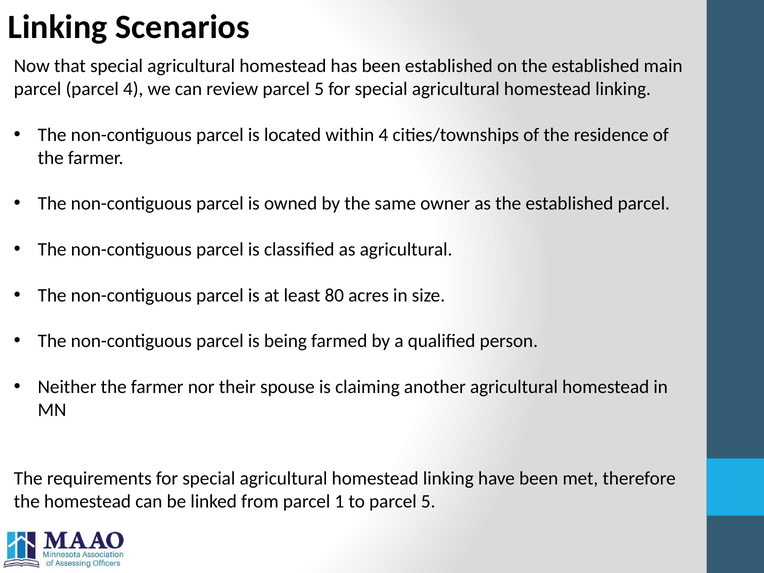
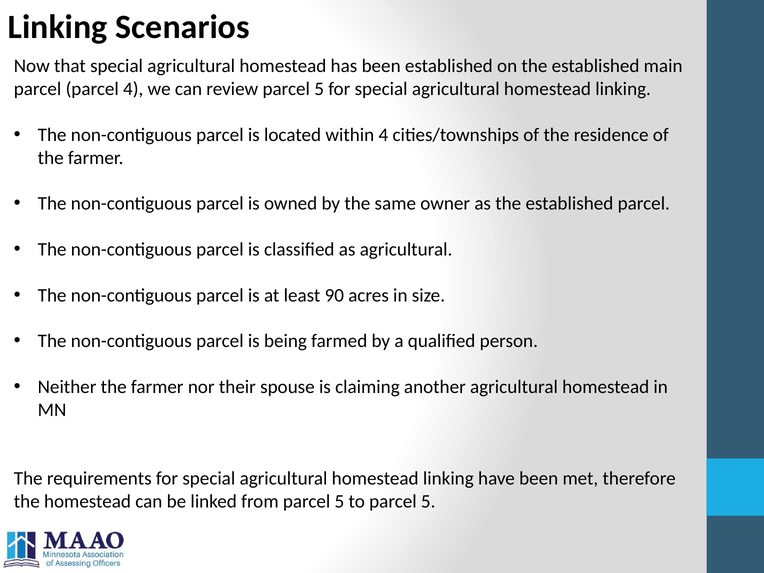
80: 80 -> 90
from parcel 1: 1 -> 5
